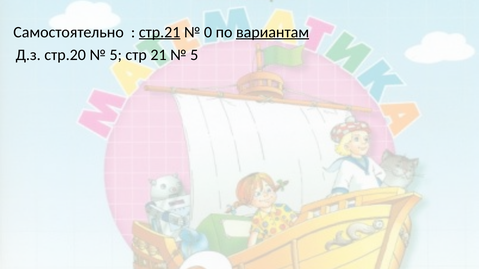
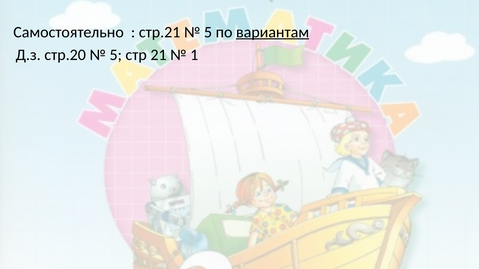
стр.21 underline: present -> none
0 at (208, 32): 0 -> 5
5 at (194, 55): 5 -> 1
